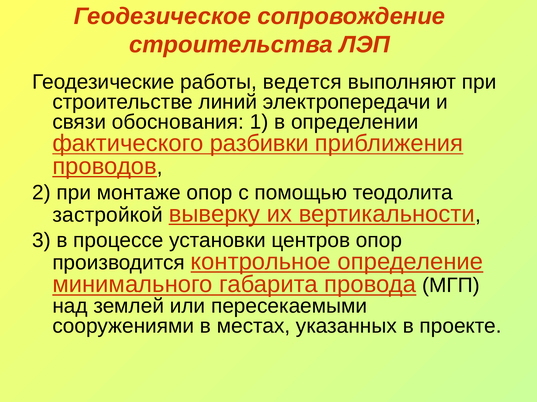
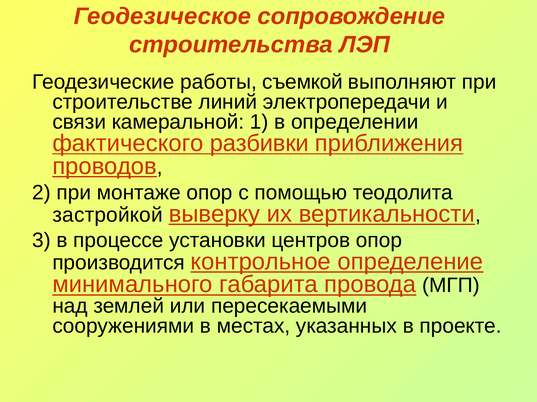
ведется: ведется -> съемкой
обоснования: обоснования -> камеральной
